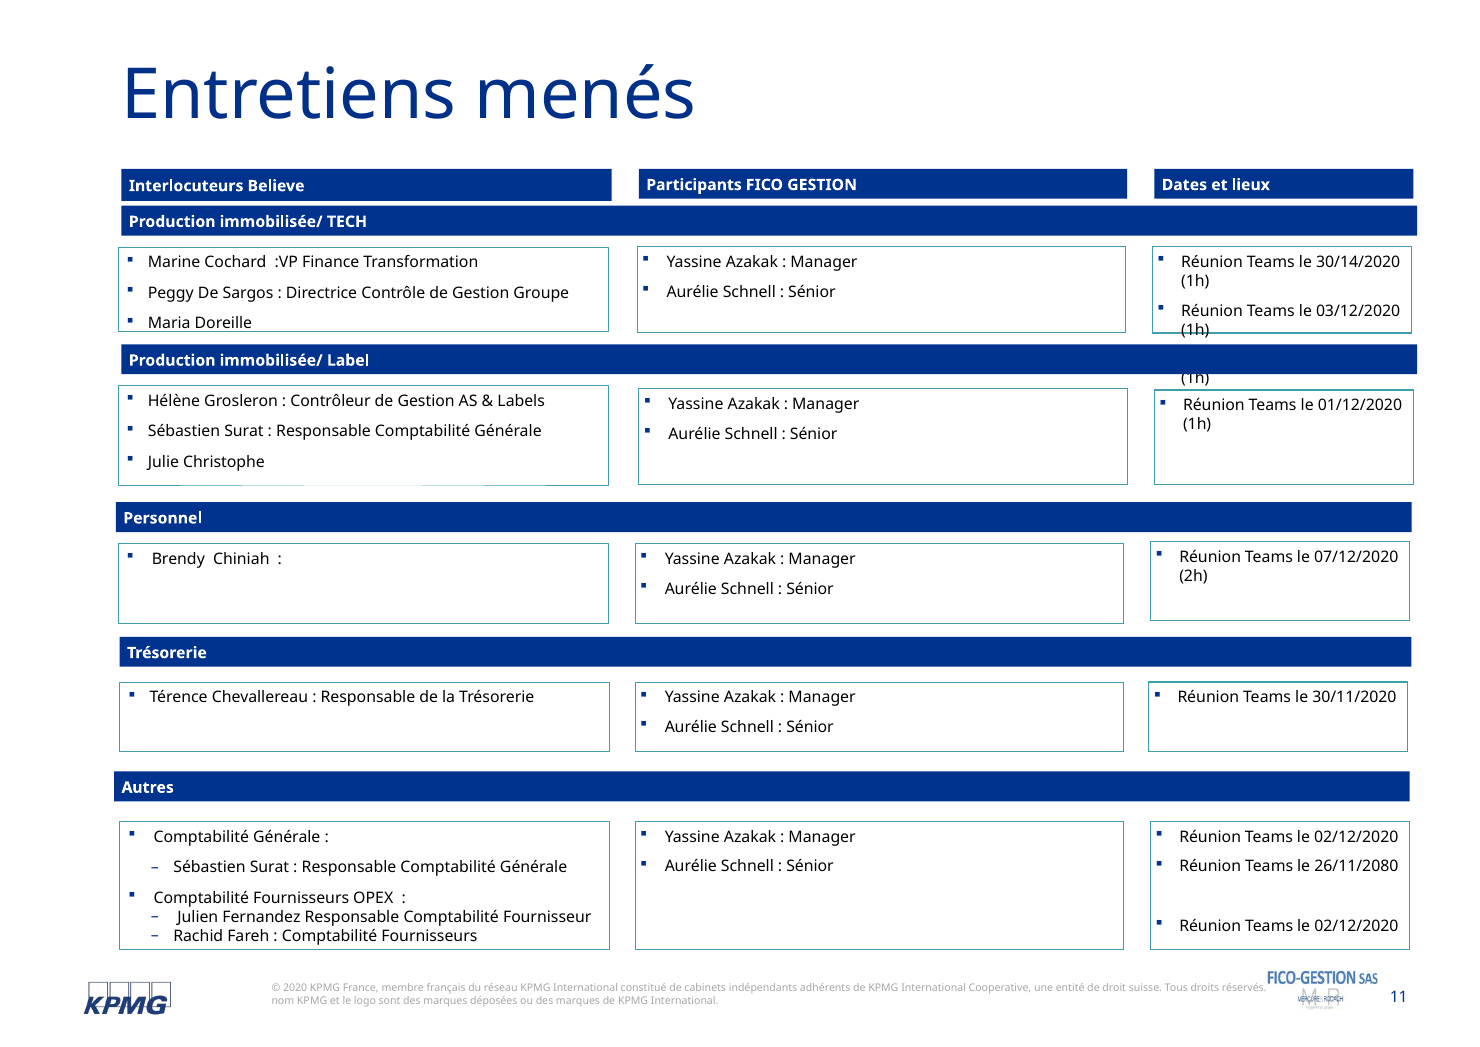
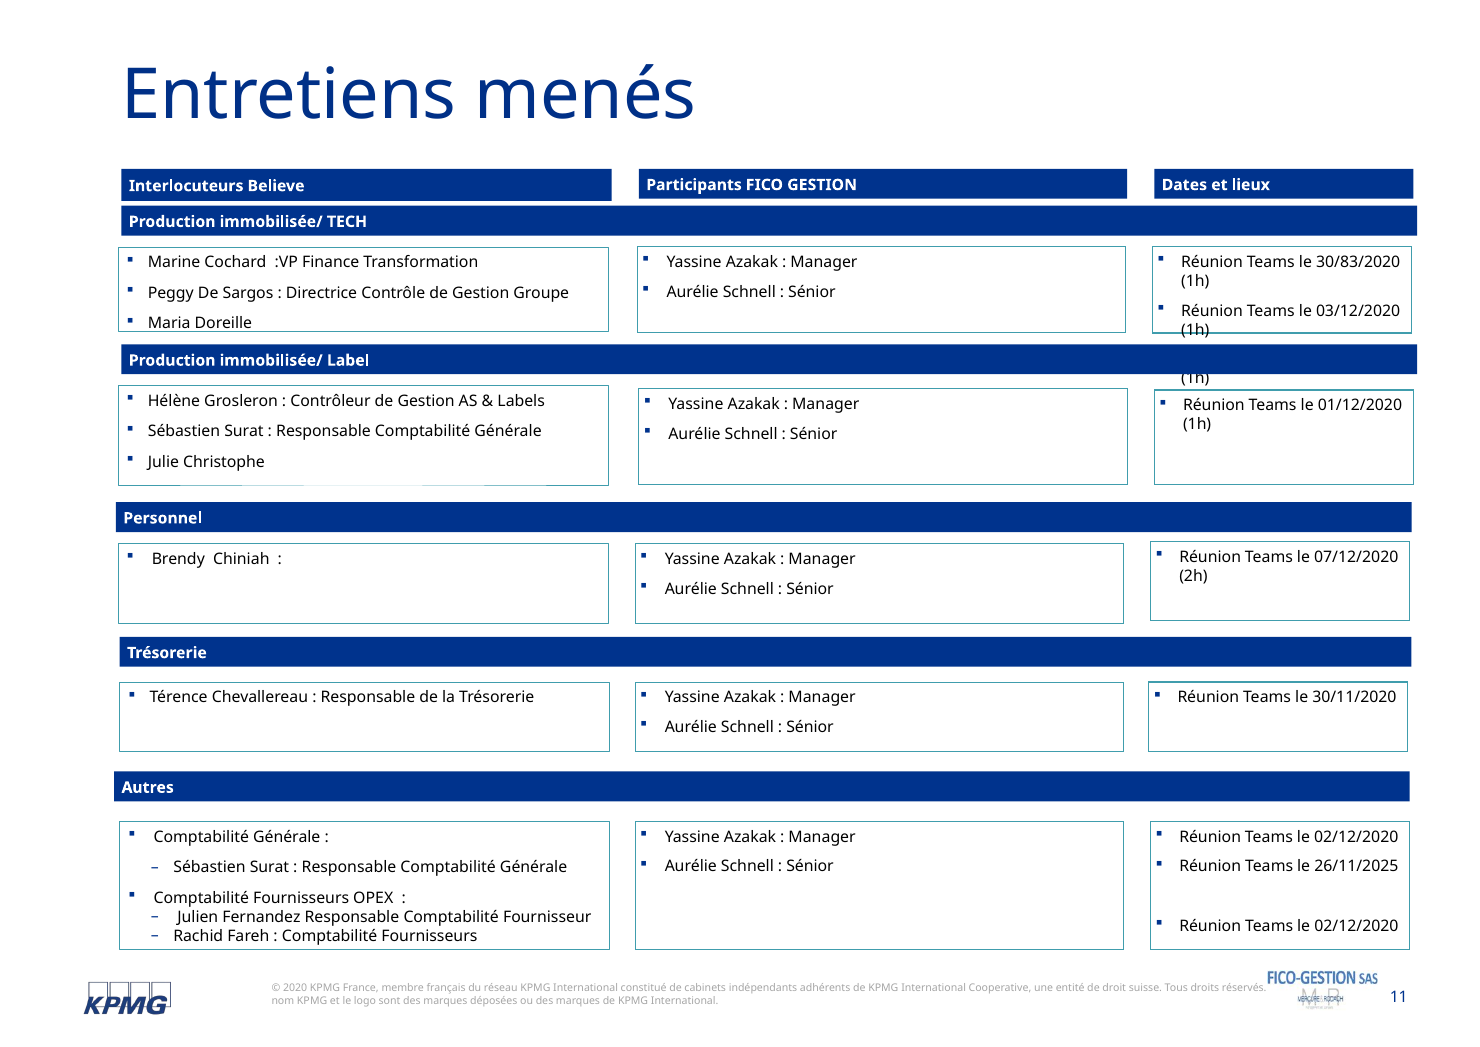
30/14/2020: 30/14/2020 -> 30/83/2020
26/11/2080: 26/11/2080 -> 26/11/2025
